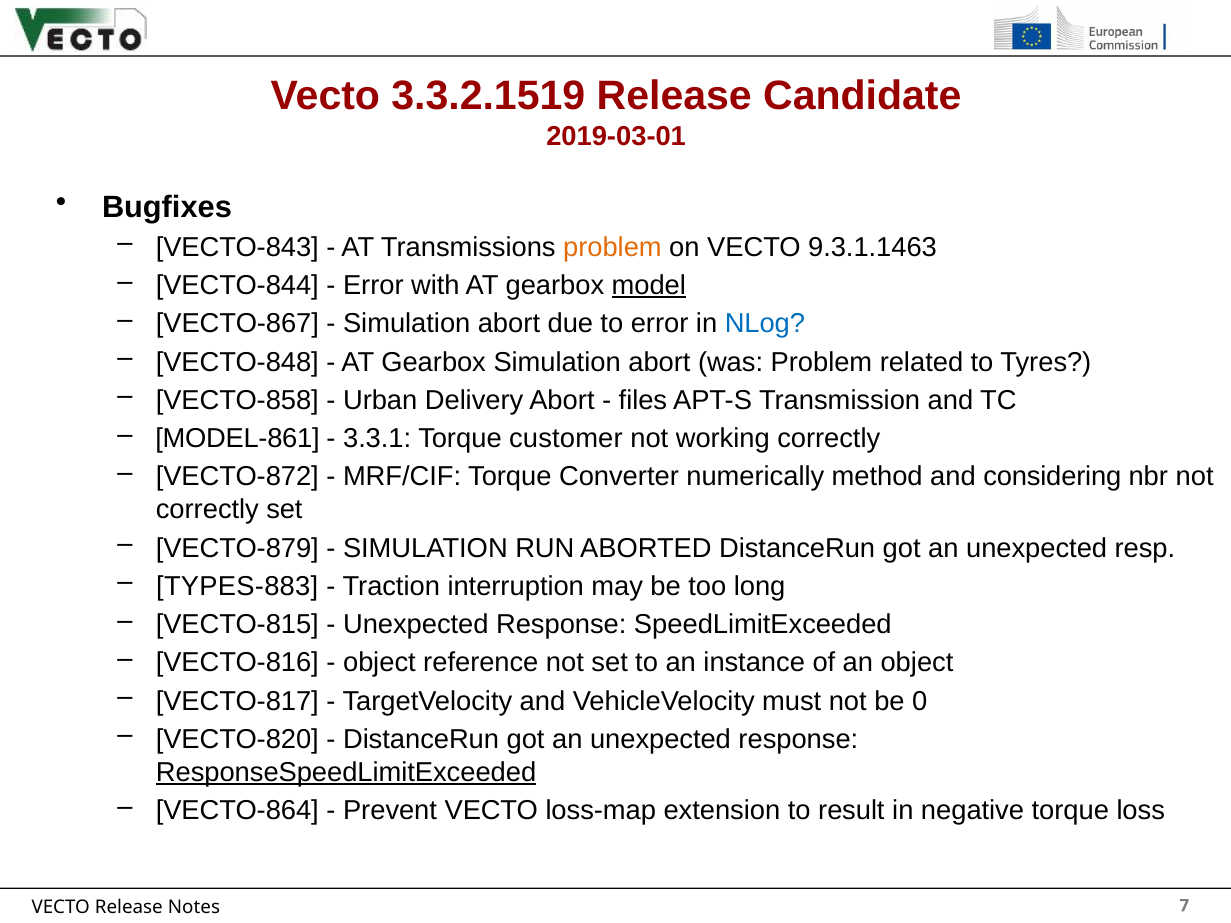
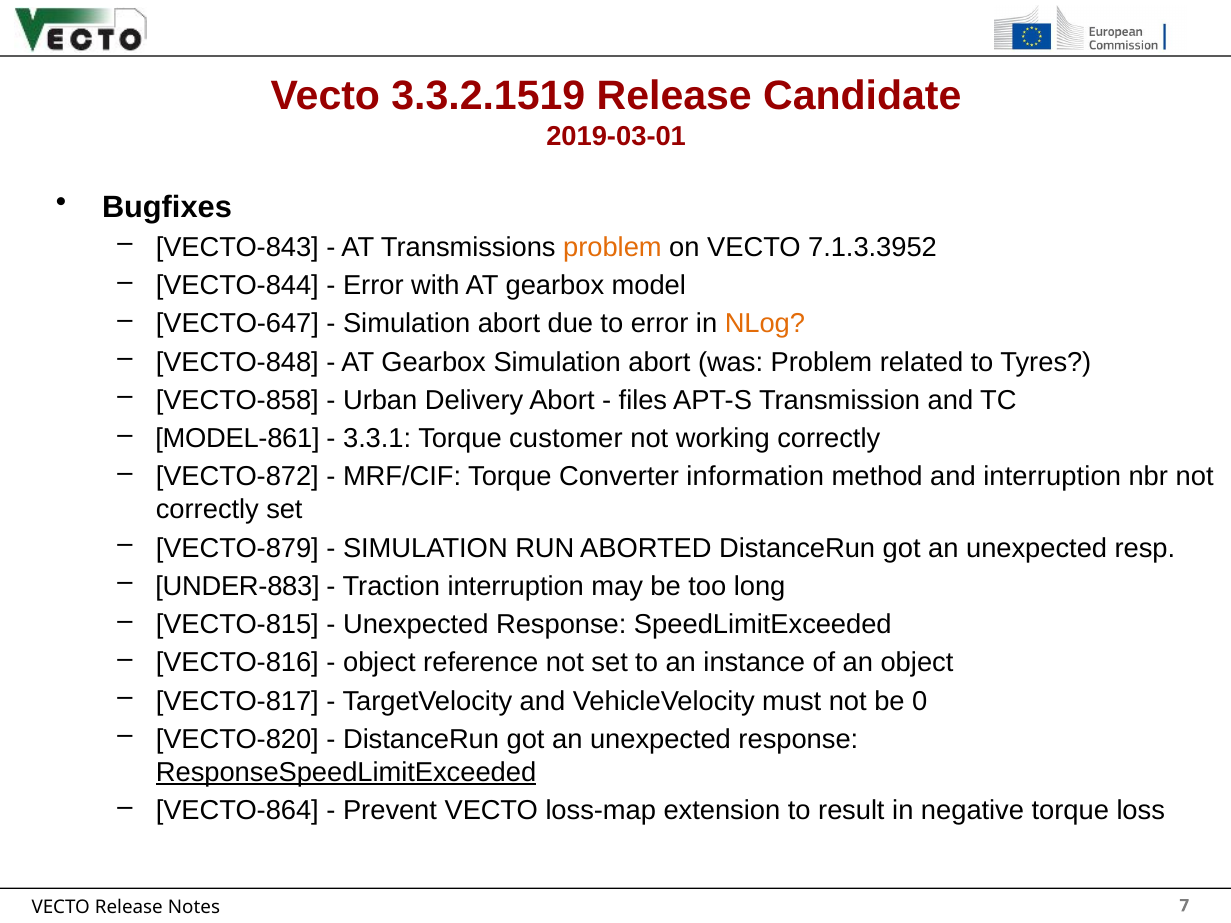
9.3.1.1463: 9.3.1.1463 -> 7.1.3.3952
model underline: present -> none
VECTO-867: VECTO-867 -> VECTO-647
NLog colour: blue -> orange
numerically: numerically -> information
and considering: considering -> interruption
TYPES-883: TYPES-883 -> UNDER-883
